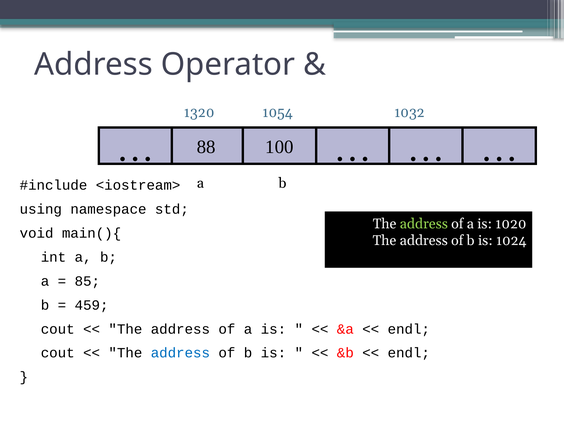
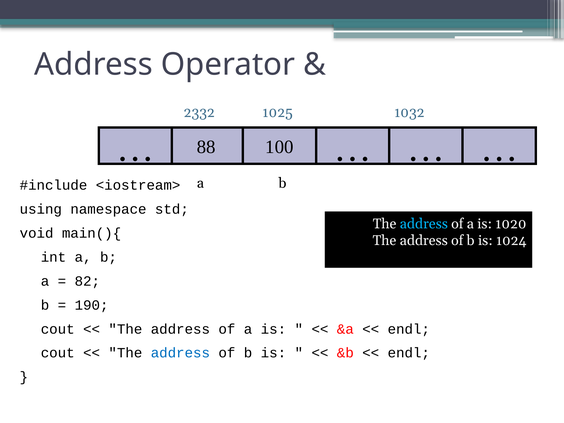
1320: 1320 -> 2332
1054: 1054 -> 1025
address at (424, 224) colour: light green -> light blue
85: 85 -> 82
459: 459 -> 190
